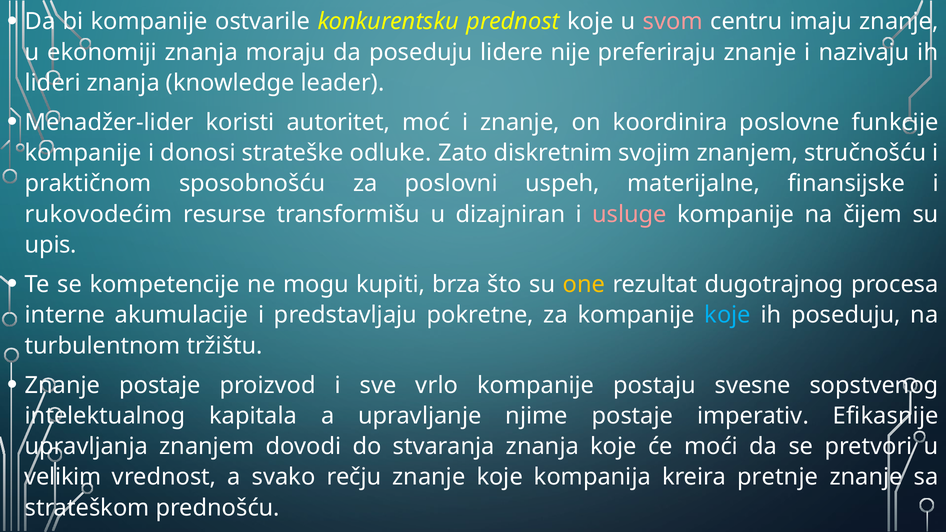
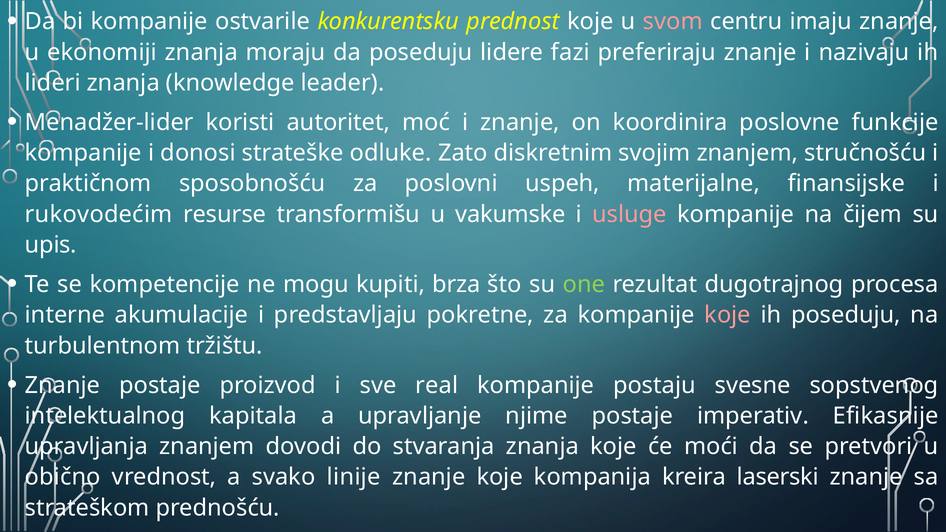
nije: nije -> fazi
dizajniran: dizajniran -> vakumske
one colour: yellow -> light green
koje at (728, 315) colour: light blue -> pink
vrlo: vrlo -> real
velikim: velikim -> obično
rečju: rečju -> linije
pretnje: pretnje -> laserski
